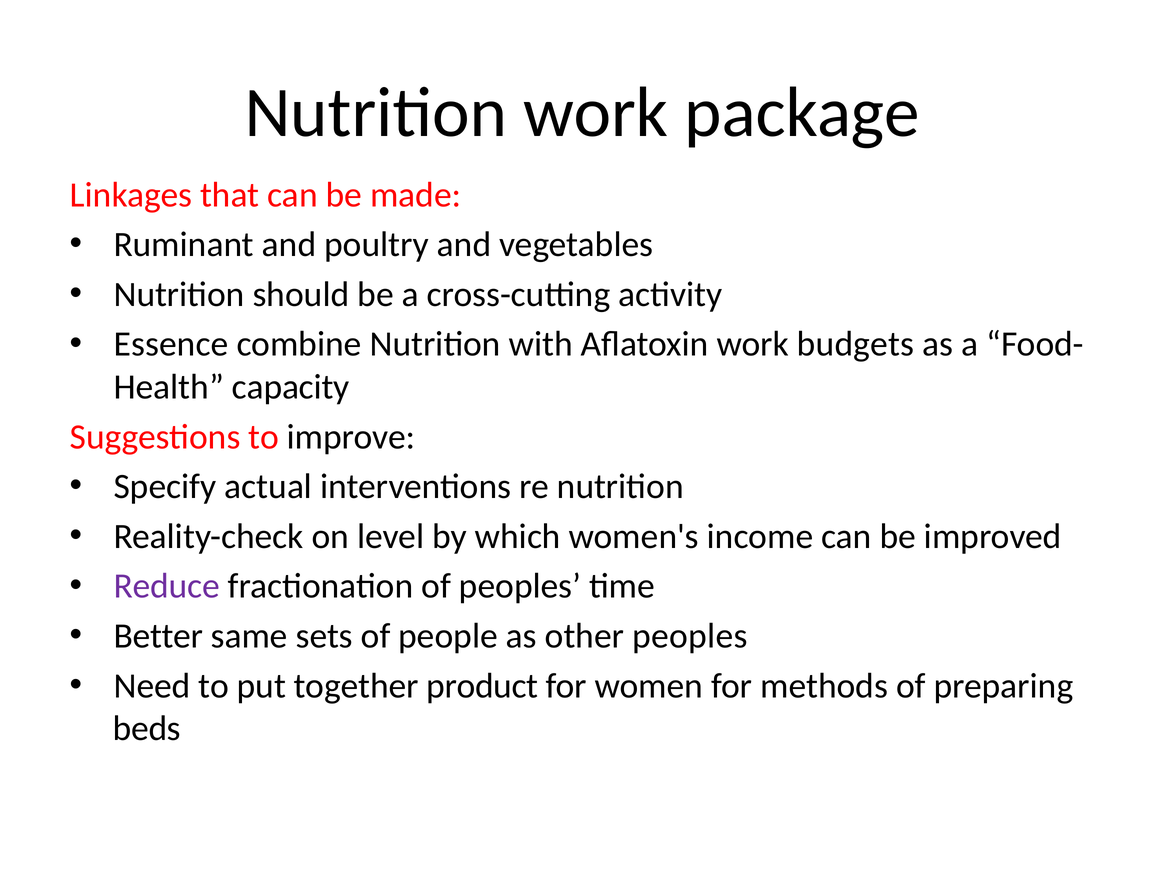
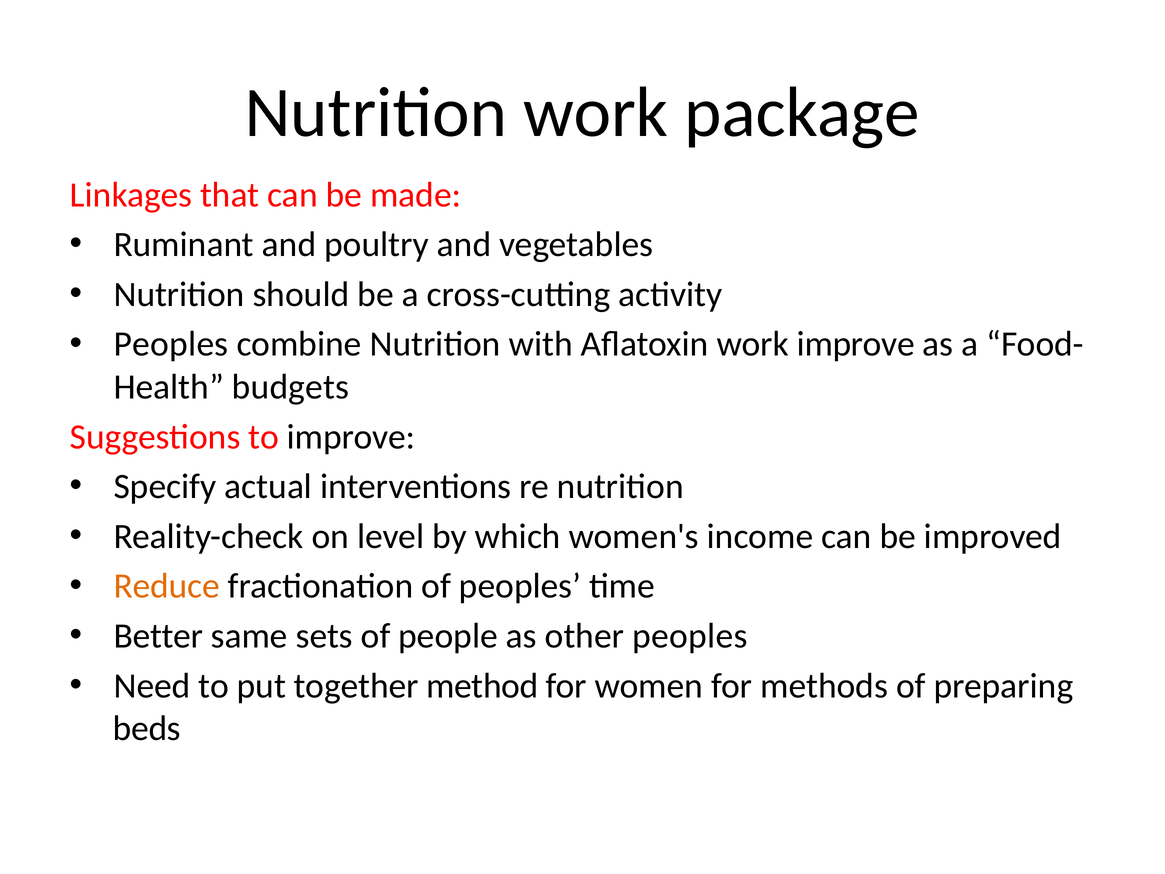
Essence at (171, 344): Essence -> Peoples
work budgets: budgets -> improve
capacity: capacity -> budgets
Reduce colour: purple -> orange
product: product -> method
